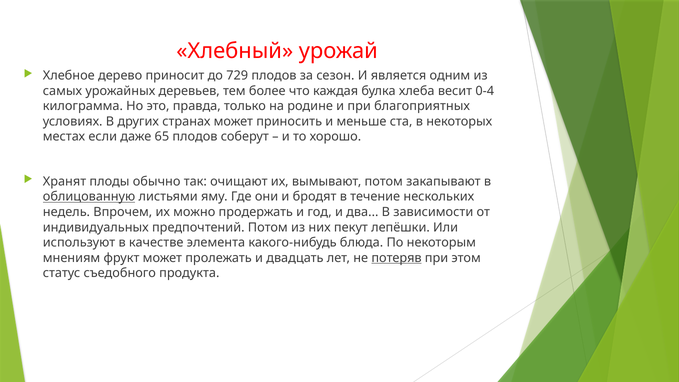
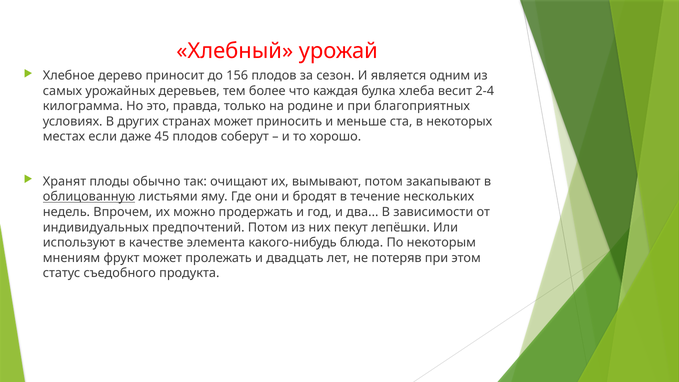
729: 729 -> 156
0-4: 0-4 -> 2-4
65: 65 -> 45
потеряв underline: present -> none
